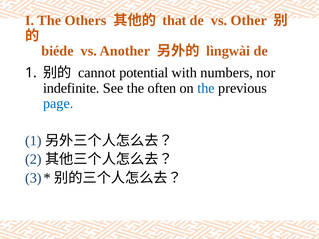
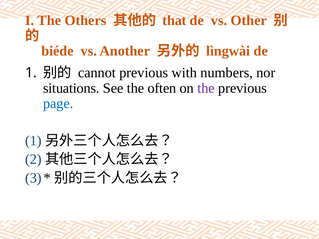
cannot potential: potential -> previous
indefinite: indefinite -> situations
the at (206, 88) colour: blue -> purple
